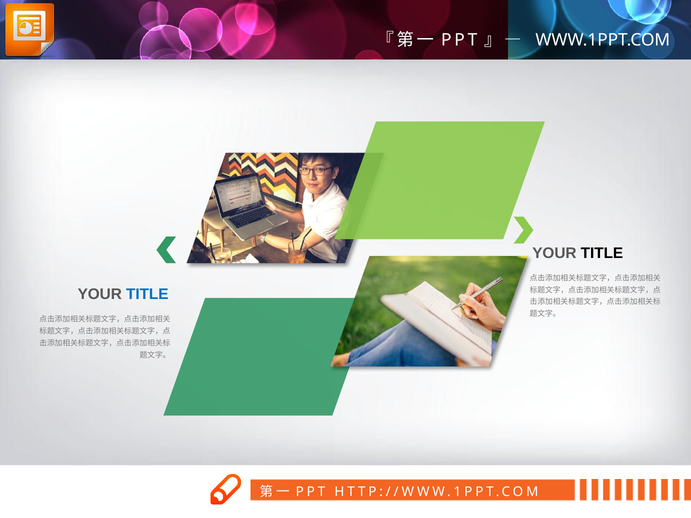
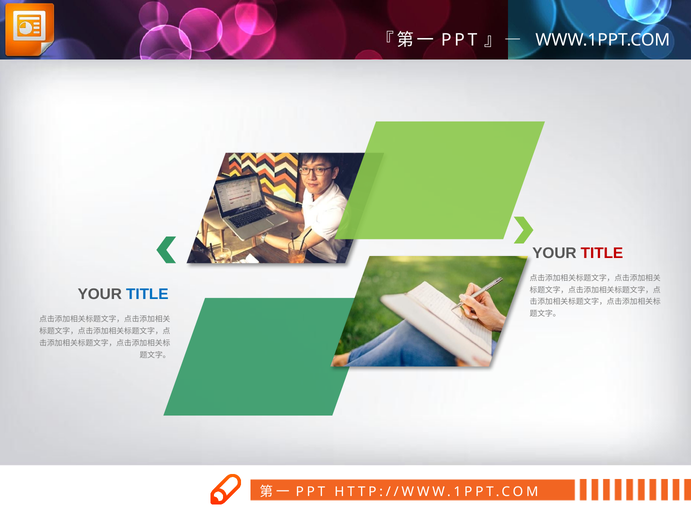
TITLE at (602, 253) colour: black -> red
